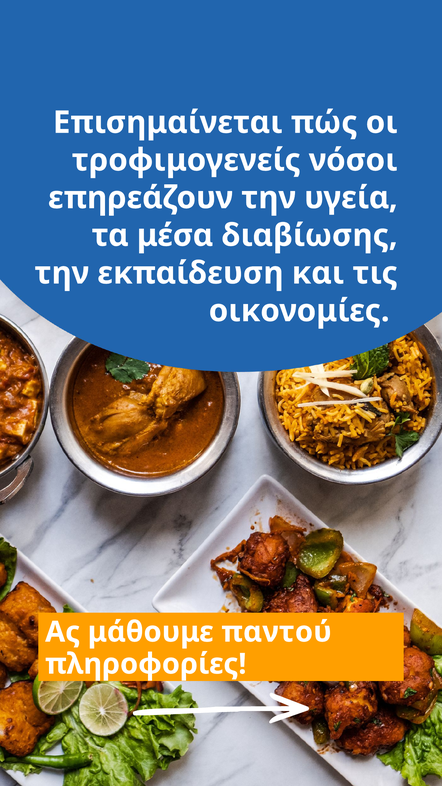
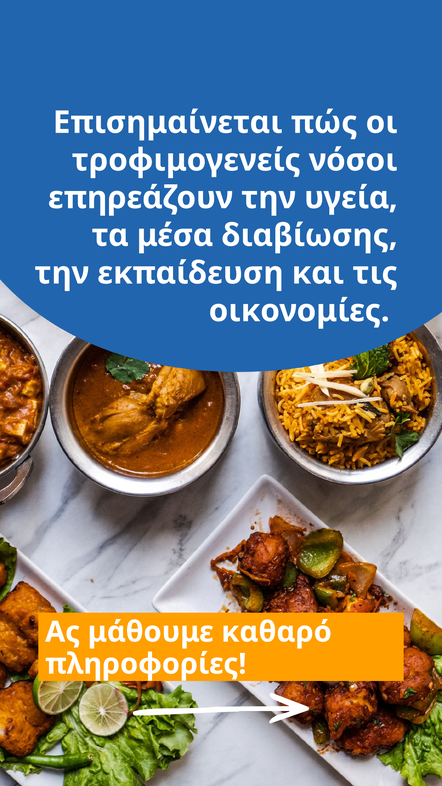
παντού: παντού -> καθαρό
